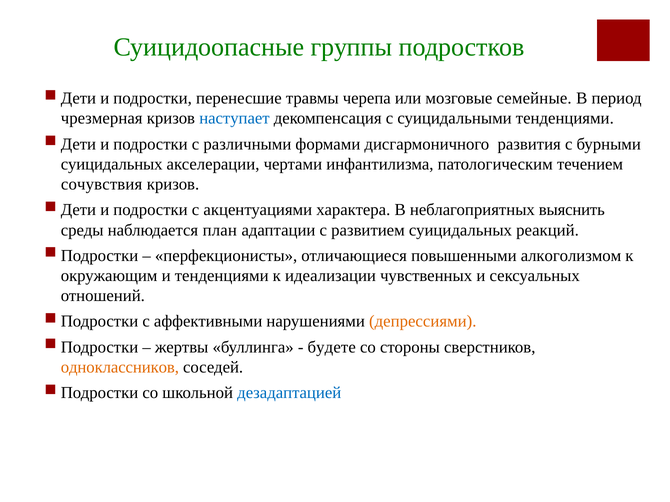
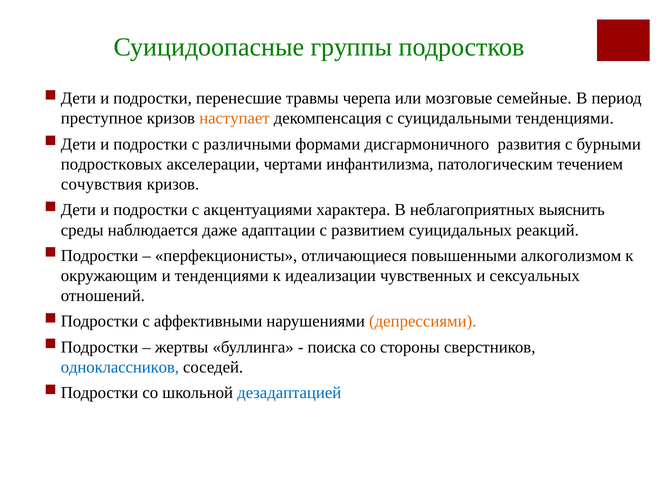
чрезмерная: чрезмерная -> преступное
наступает colour: blue -> orange
суицидальных at (112, 164): суицидальных -> подростковых
план: план -> даже
будете: будете -> поиска
одноклассников colour: orange -> blue
